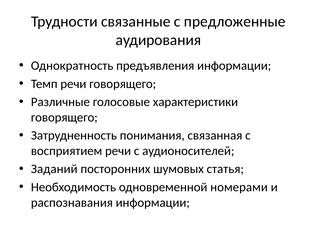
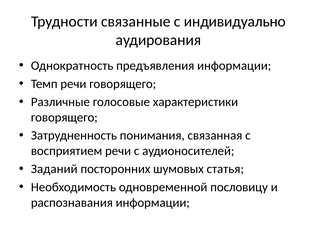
предложенные: предложенные -> индивидуально
номерами: номерами -> пословицу
